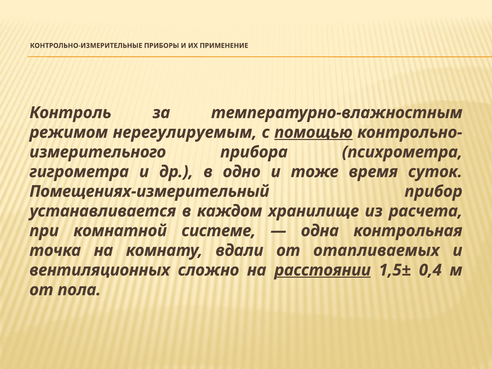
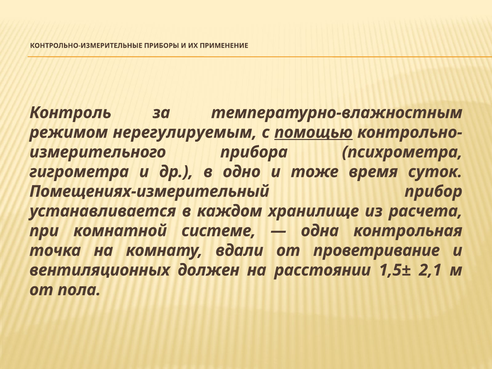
отапливаемых: отапливаемых -> проветривание
сложно: сложно -> должен
расстоянии underline: present -> none
0,4: 0,4 -> 2,1
